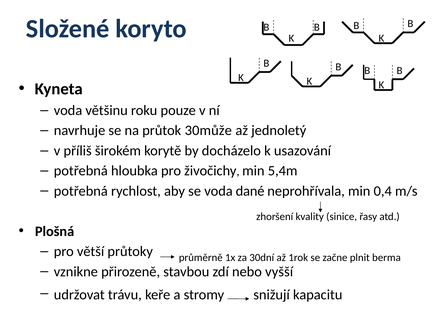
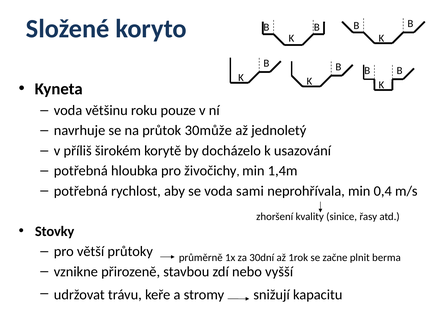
5,4m: 5,4m -> 1,4m
dané: dané -> sami
Plošná: Plošná -> Stovky
